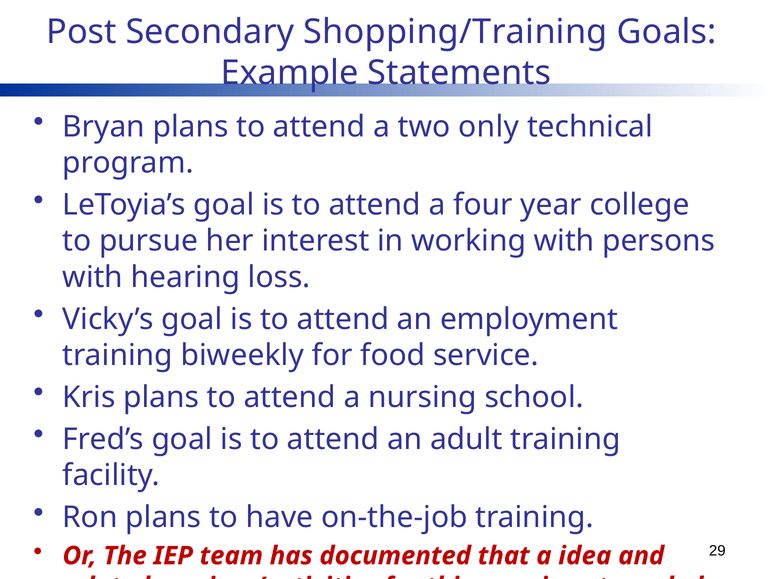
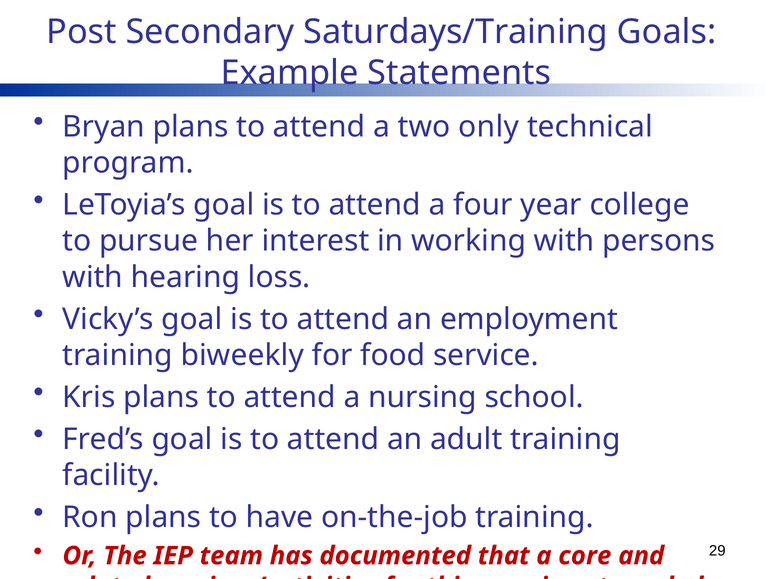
Shopping/Training: Shopping/Training -> Saturdays/Training
idea: idea -> core
